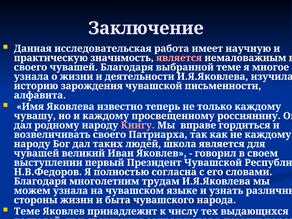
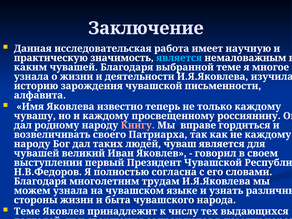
является at (179, 58) colour: pink -> light blue
своего at (31, 67): своего -> каким
школа: школа -> чуваш
